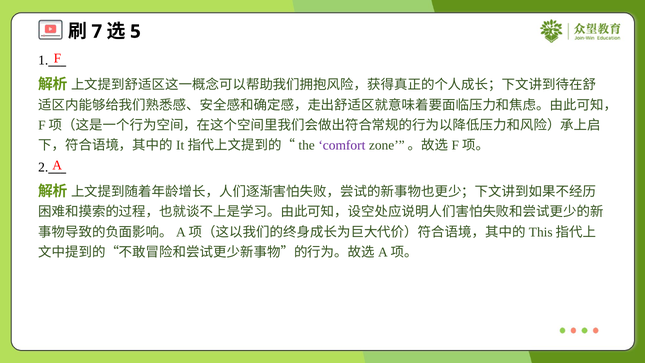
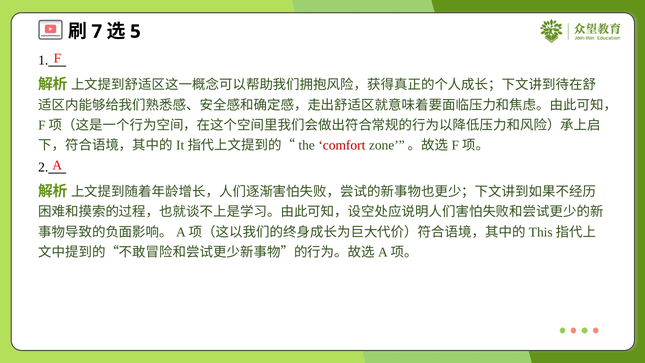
comfort colour: purple -> red
